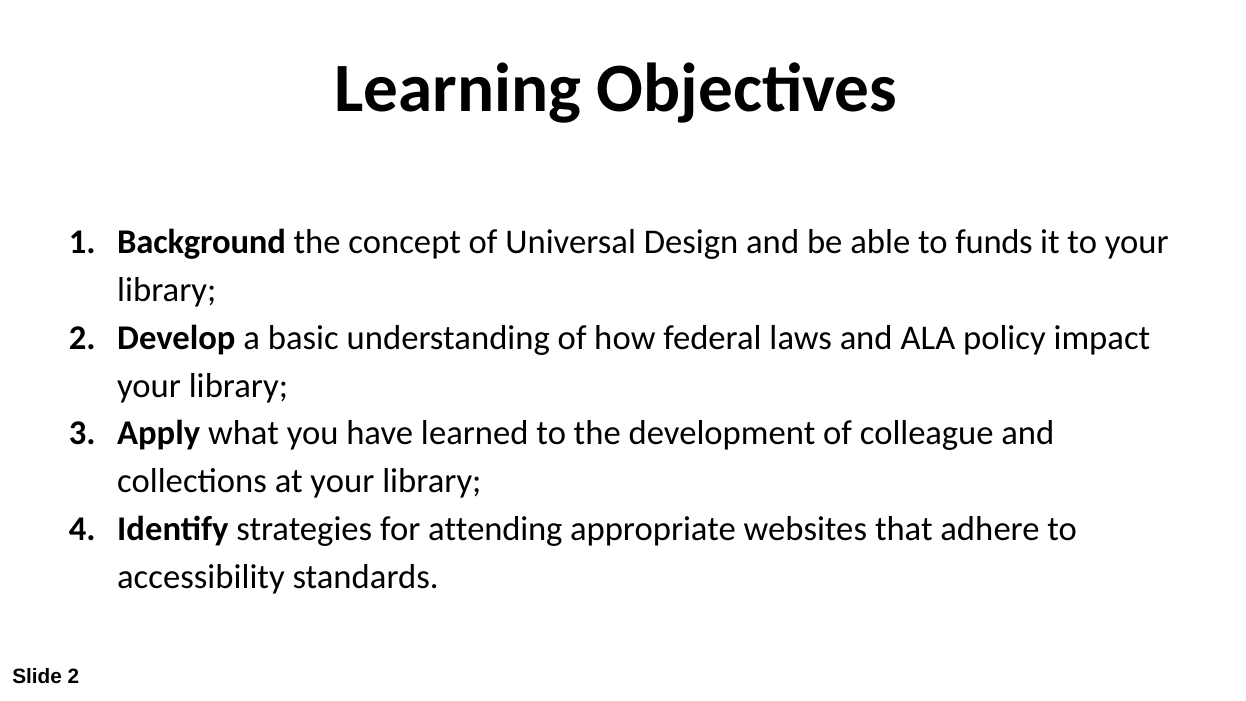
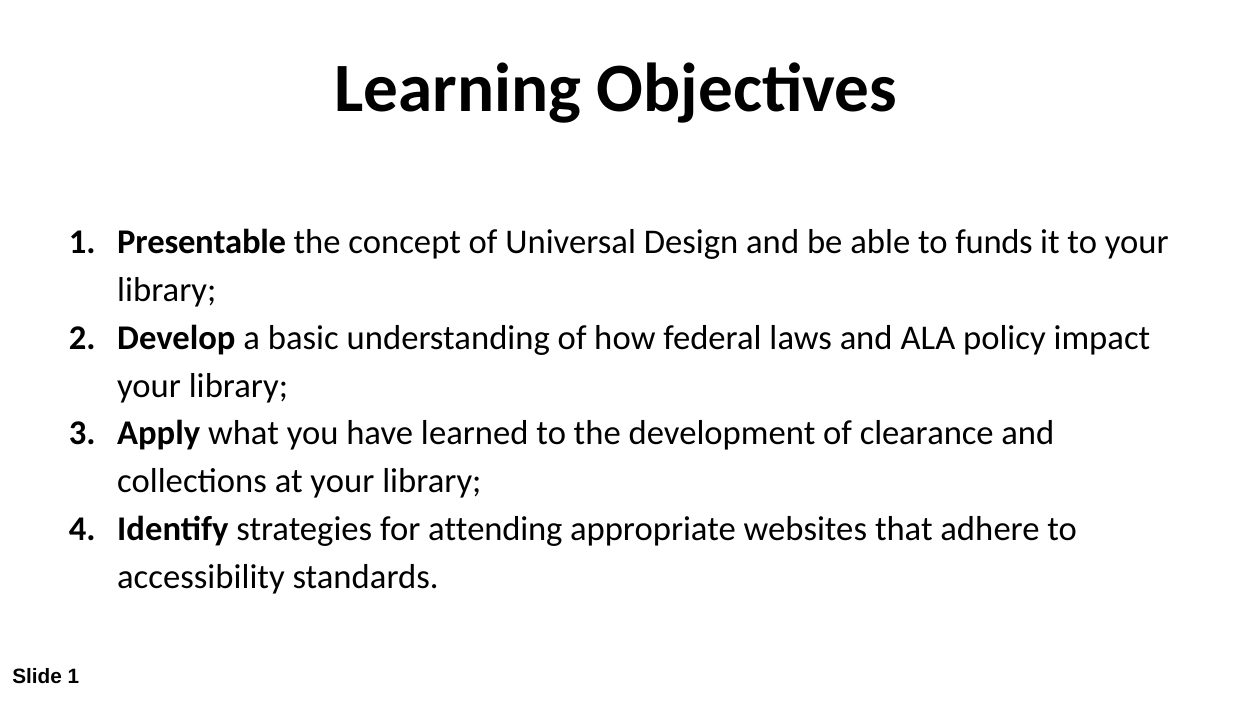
Background: Background -> Presentable
colleague: colleague -> clearance
Slide 2: 2 -> 1
